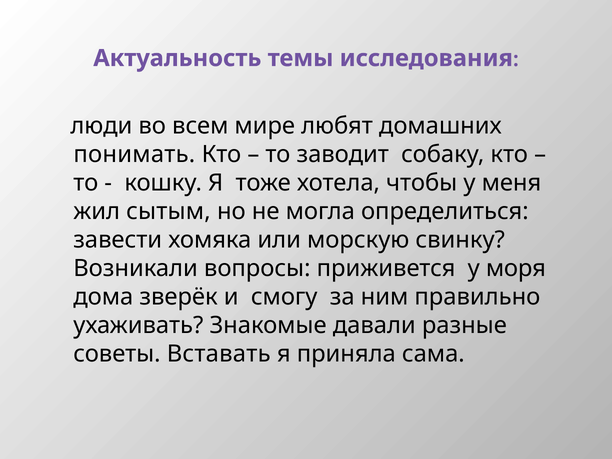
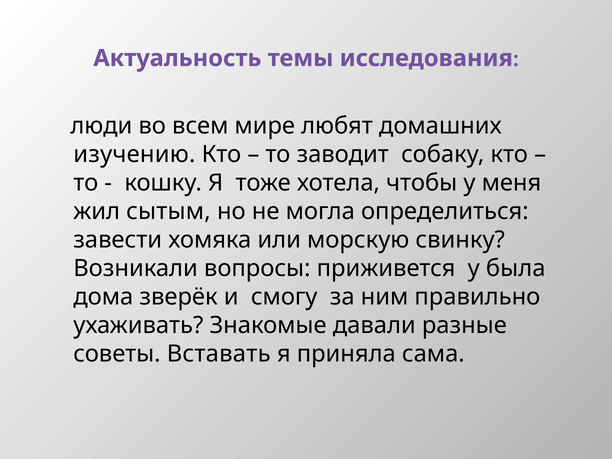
понимать: понимать -> изучению
моря: моря -> была
